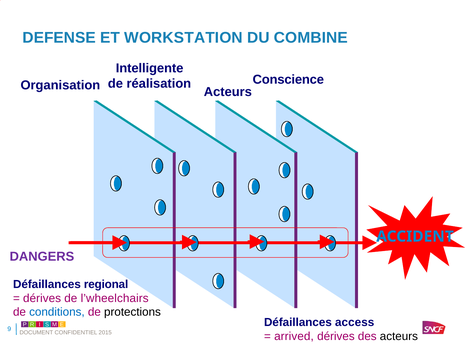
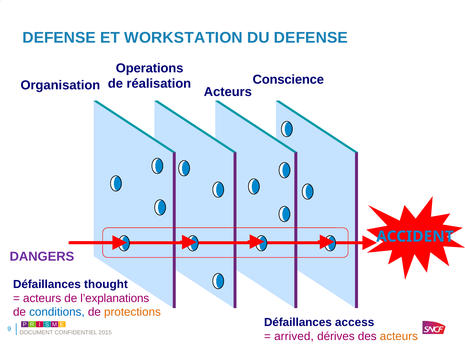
DU COMBINE: COMBINE -> DEFENSE
Intelligente: Intelligente -> Operations
regional: regional -> thought
dérives at (42, 298): dérives -> acteurs
l’wheelchairs: l’wheelchairs -> l’explanations
protections colour: black -> orange
acteurs at (399, 336) colour: black -> orange
